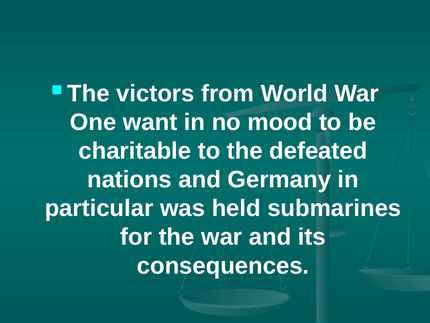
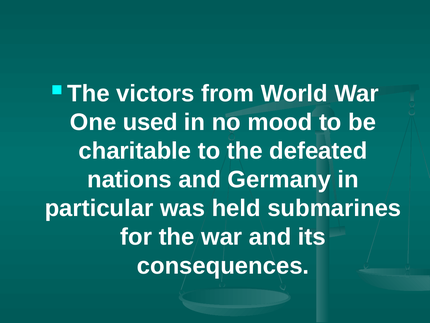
want: want -> used
